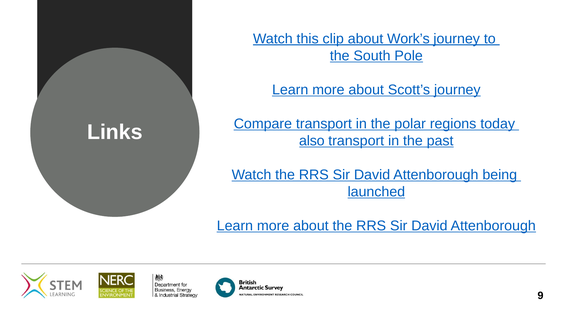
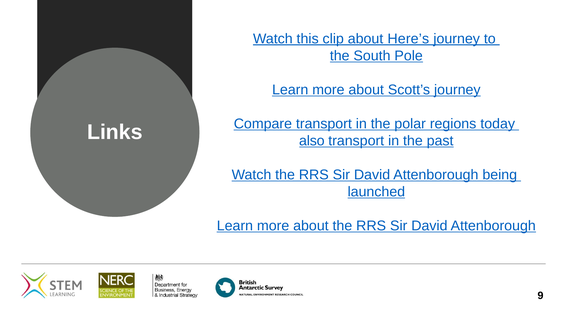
Work’s: Work’s -> Here’s
